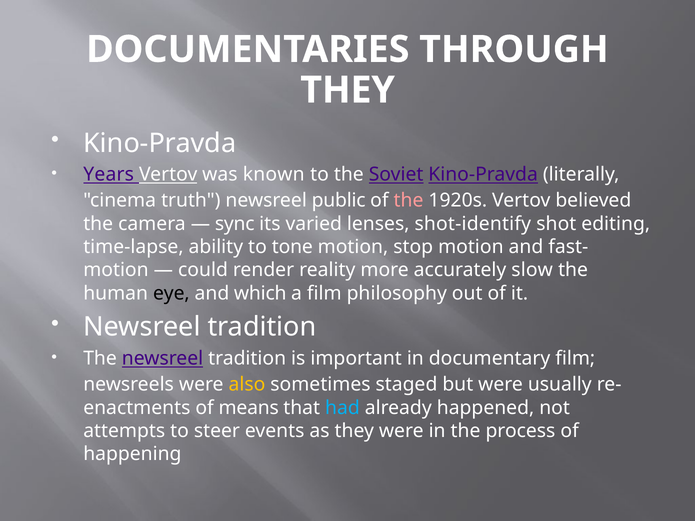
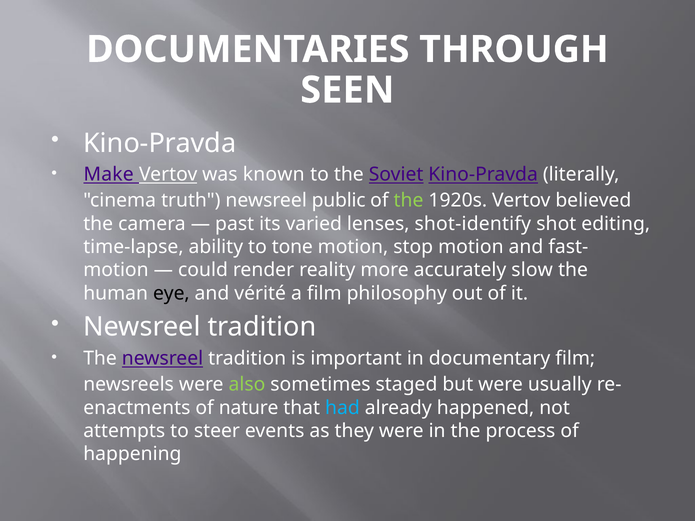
THEY at (348, 90): THEY -> SEEN
Years: Years -> Make
the at (408, 201) colour: pink -> light green
sync: sync -> past
which: which -> vérité
also colour: yellow -> light green
means: means -> nature
